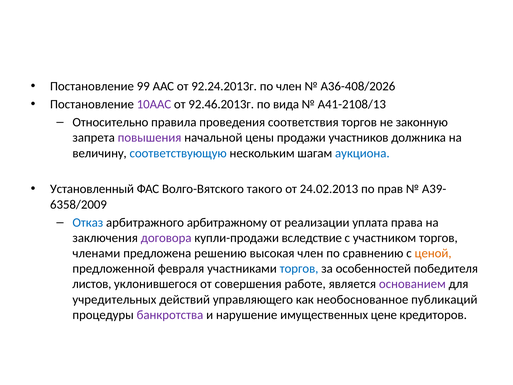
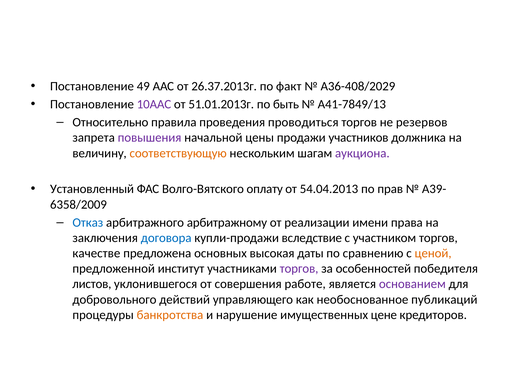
99: 99 -> 49
92.24.2013г: 92.24.2013г -> 26.37.2013г
по член: член -> факт
А36-408/2026: А36-408/2026 -> А36-408/2029
92.46.2013г: 92.46.2013г -> 51.01.2013г
вида: вида -> быть
А41-2108/13: А41-2108/13 -> А41-7849/13
соответствия: соответствия -> проводиться
законную: законную -> резервов
соответствующую colour: blue -> orange
аукциона colour: blue -> purple
такого: такого -> оплату
24.02.2013: 24.02.2013 -> 54.04.2013
уплата: уплата -> имени
договора colour: purple -> blue
членами: членами -> качестве
решению: решению -> основных
высокая член: член -> даты
февраля: февраля -> институт
торгов at (299, 268) colour: blue -> purple
учредительных: учредительных -> добровольного
банкротства colour: purple -> orange
